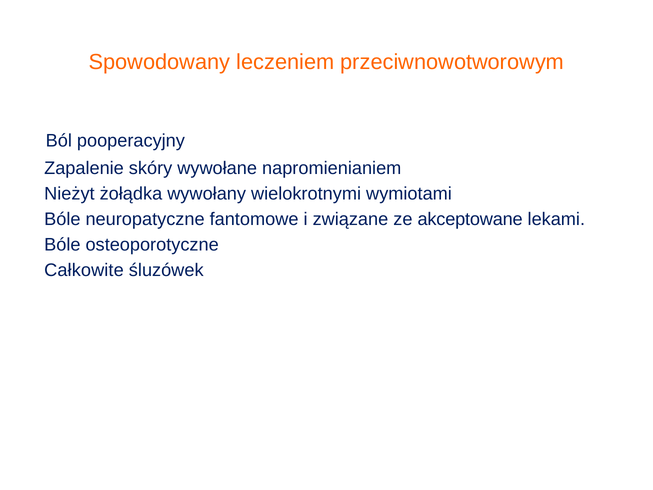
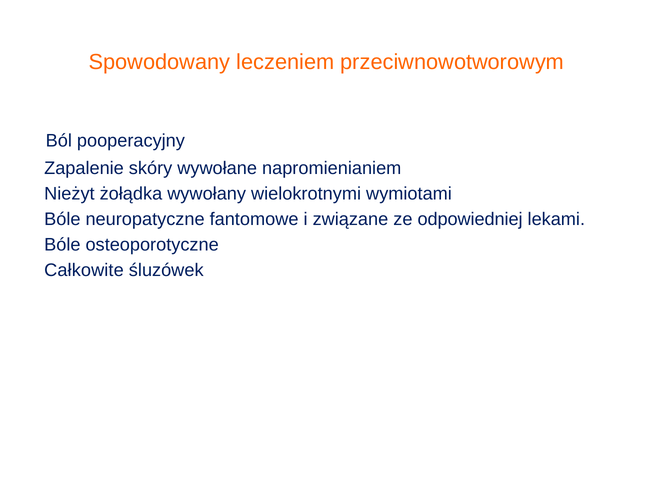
akceptowane: akceptowane -> odpowiedniej
